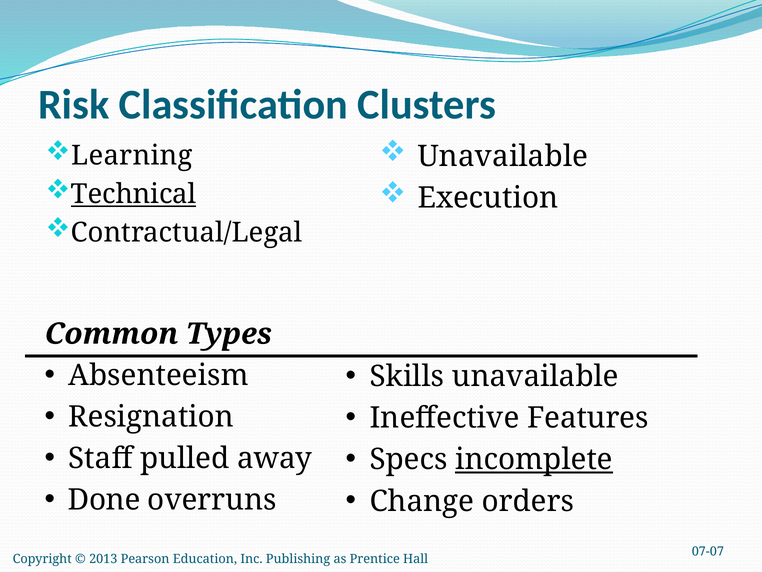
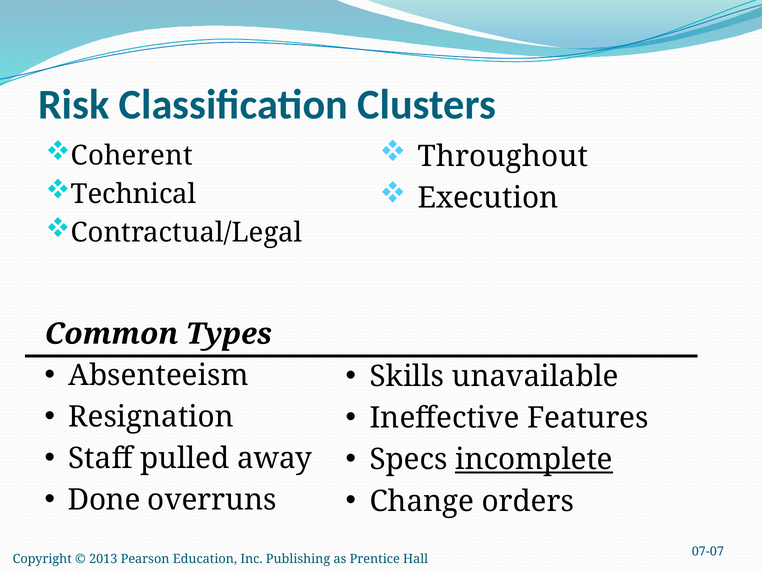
Unavailable at (503, 156): Unavailable -> Throughout
Learning: Learning -> Coherent
Technical underline: present -> none
